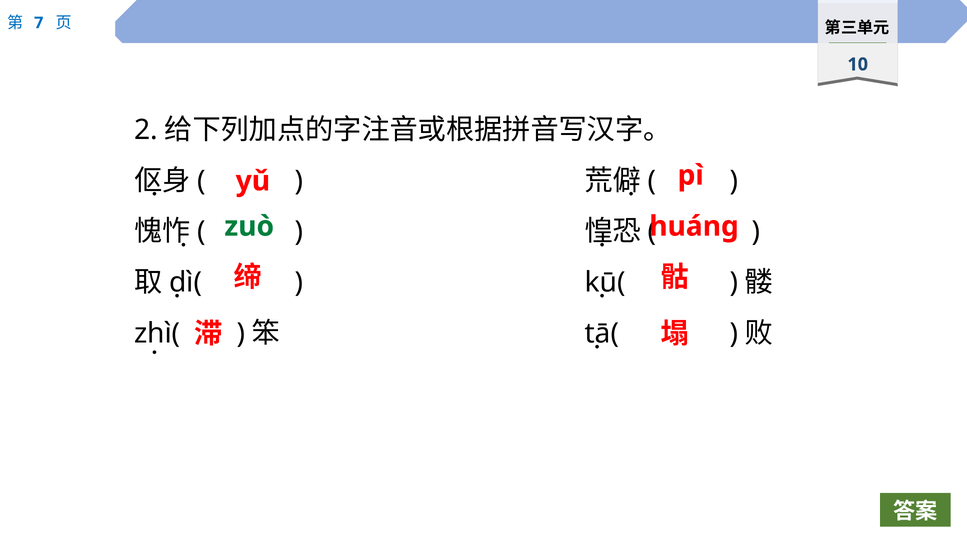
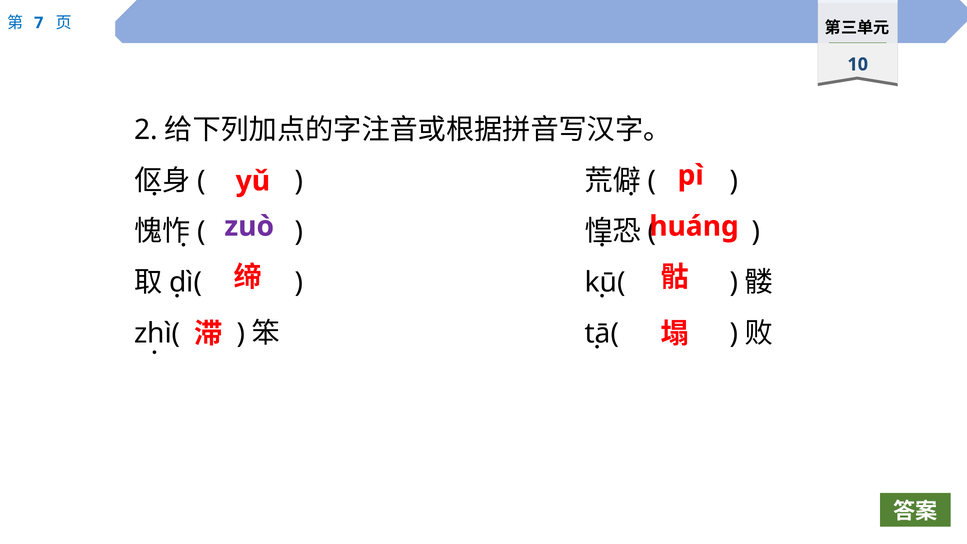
zuò colour: green -> purple
